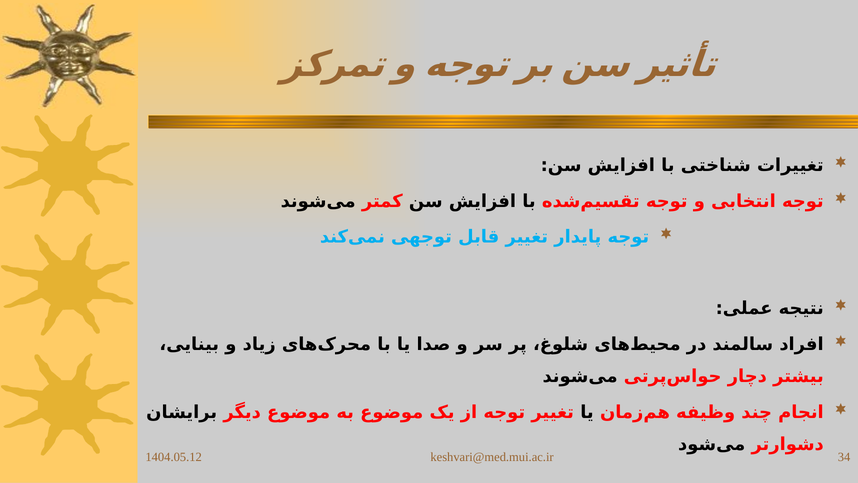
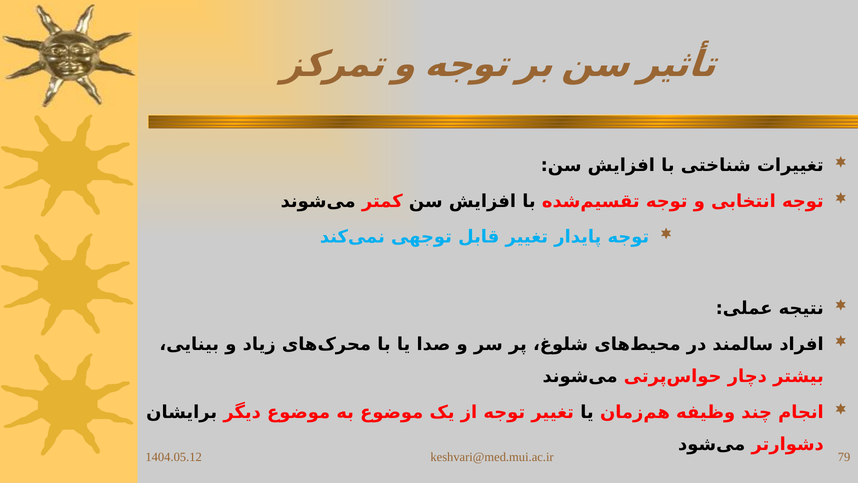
34: 34 -> 79
